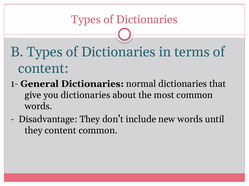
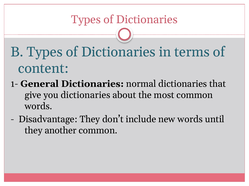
they content: content -> another
